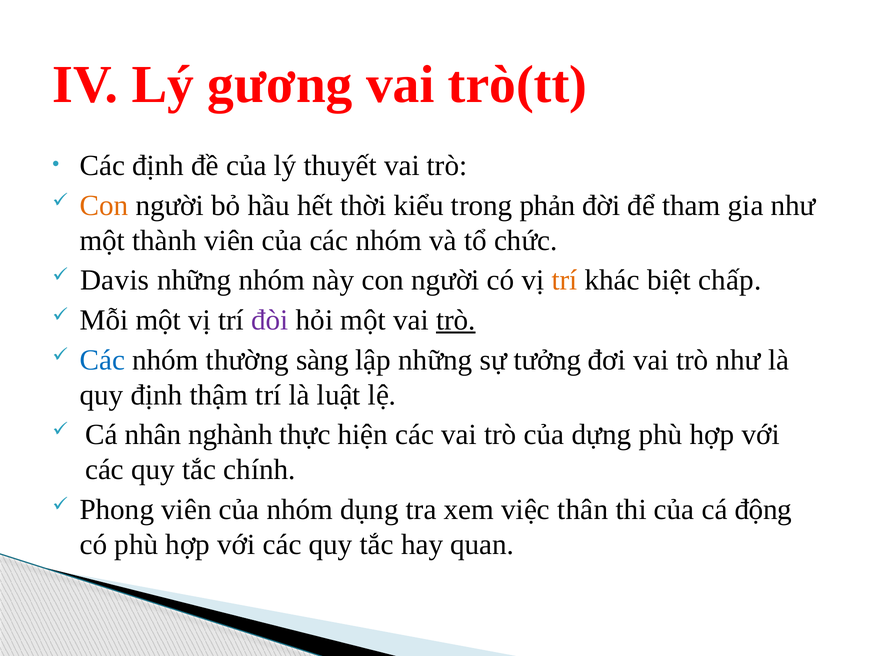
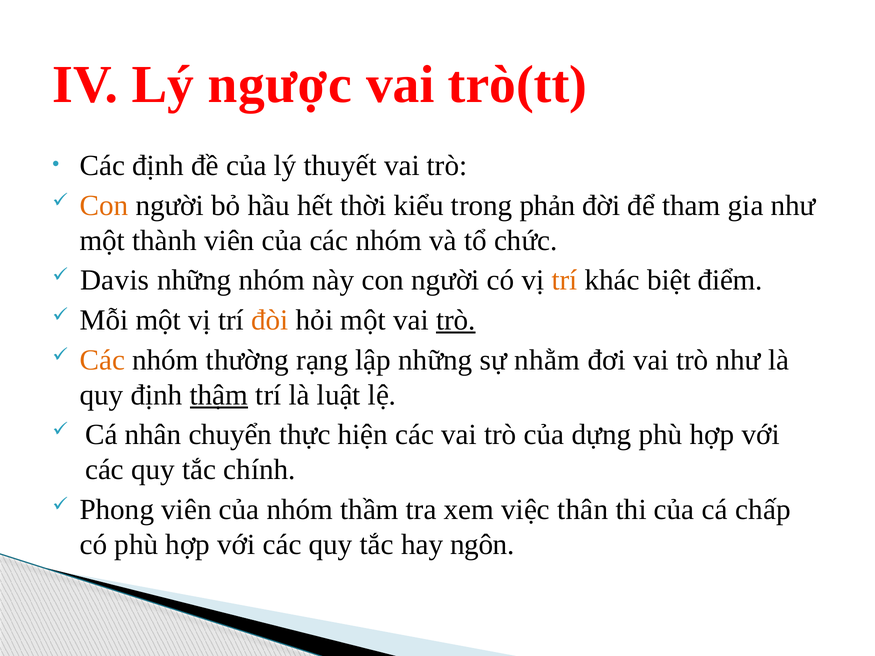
gương: gương -> ngược
chấp: chấp -> điểm
đòi colour: purple -> orange
Các at (102, 360) colour: blue -> orange
sàng: sàng -> rạng
tưởng: tưởng -> nhằm
thậm underline: none -> present
nghành: nghành -> chuyển
dụng: dụng -> thầm
động: động -> chấp
quan: quan -> ngôn
